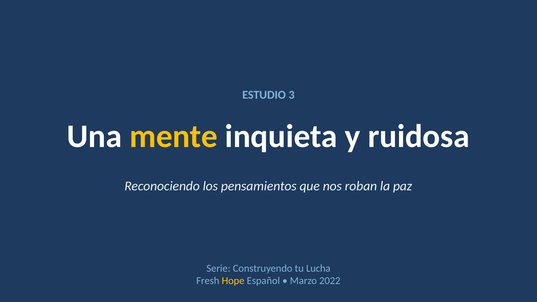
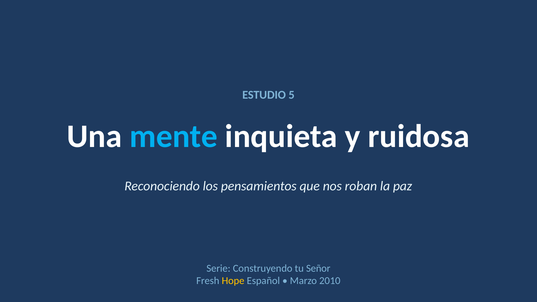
3: 3 -> 5
mente colour: yellow -> light blue
Lucha: Lucha -> Señor
2022: 2022 -> 2010
